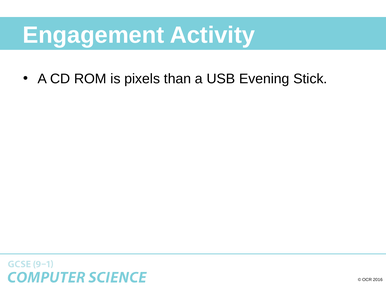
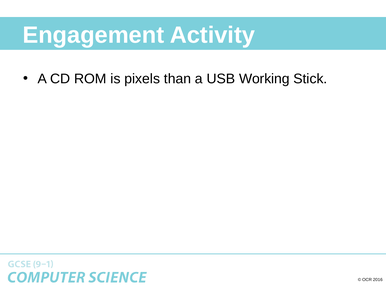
Evening: Evening -> Working
